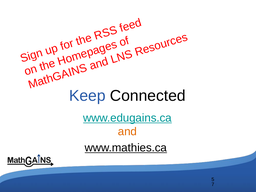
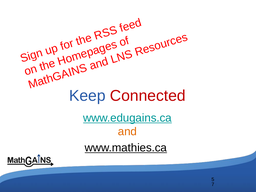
Connected colour: black -> red
